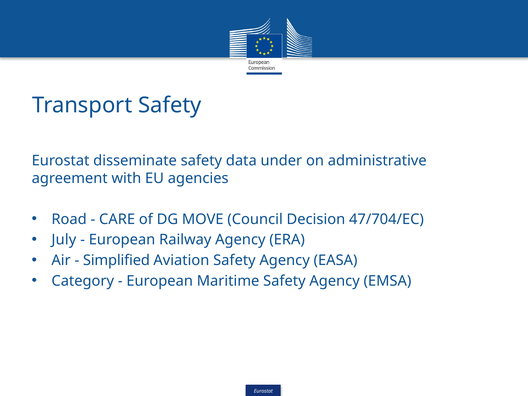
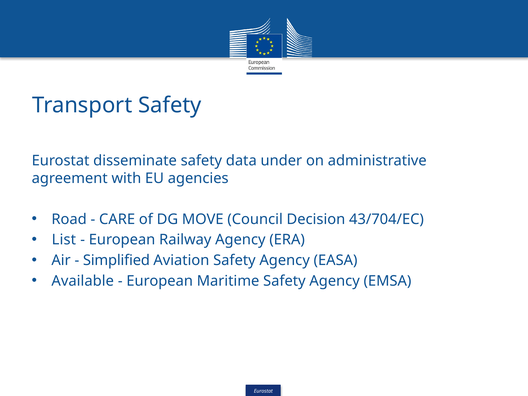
47/704/EC: 47/704/EC -> 43/704/EC
July: July -> List
Category: Category -> Available
